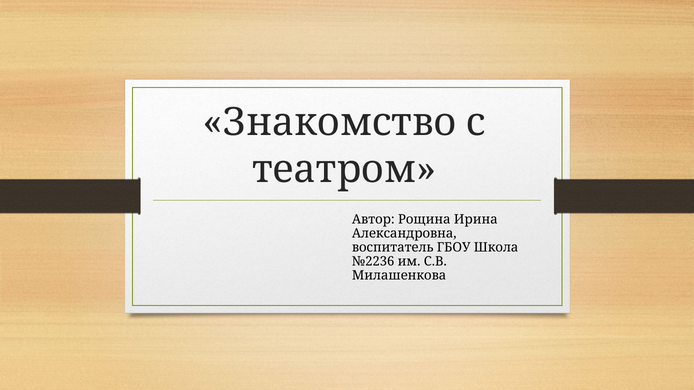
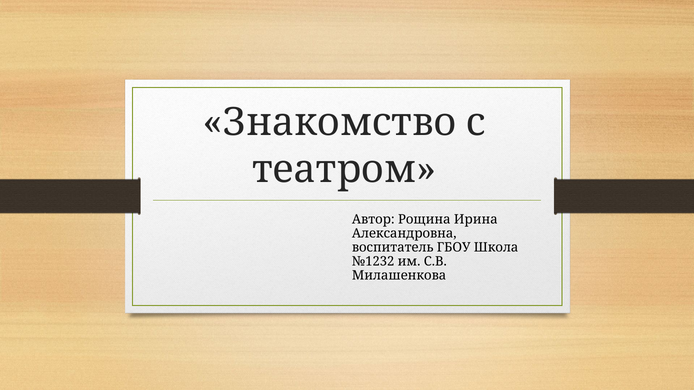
№2236: №2236 -> №1232
